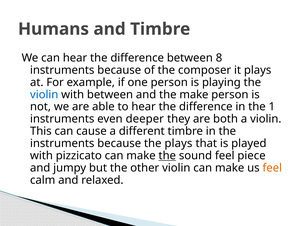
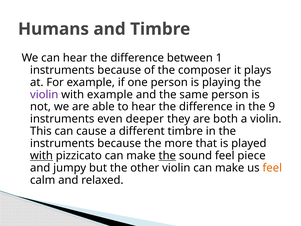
8: 8 -> 1
violin at (44, 94) colour: blue -> purple
with between: between -> example
the make: make -> same
1: 1 -> 9
the plays: plays -> more
with at (41, 155) underline: none -> present
